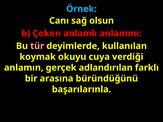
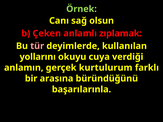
Örnek colour: light blue -> light green
anlamını: anlamını -> zıplamak
koymak: koymak -> yollarını
adlandırılan: adlandırılan -> kurtulurum
